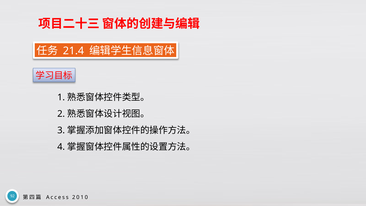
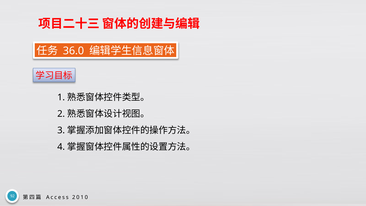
21.4: 21.4 -> 36.0
